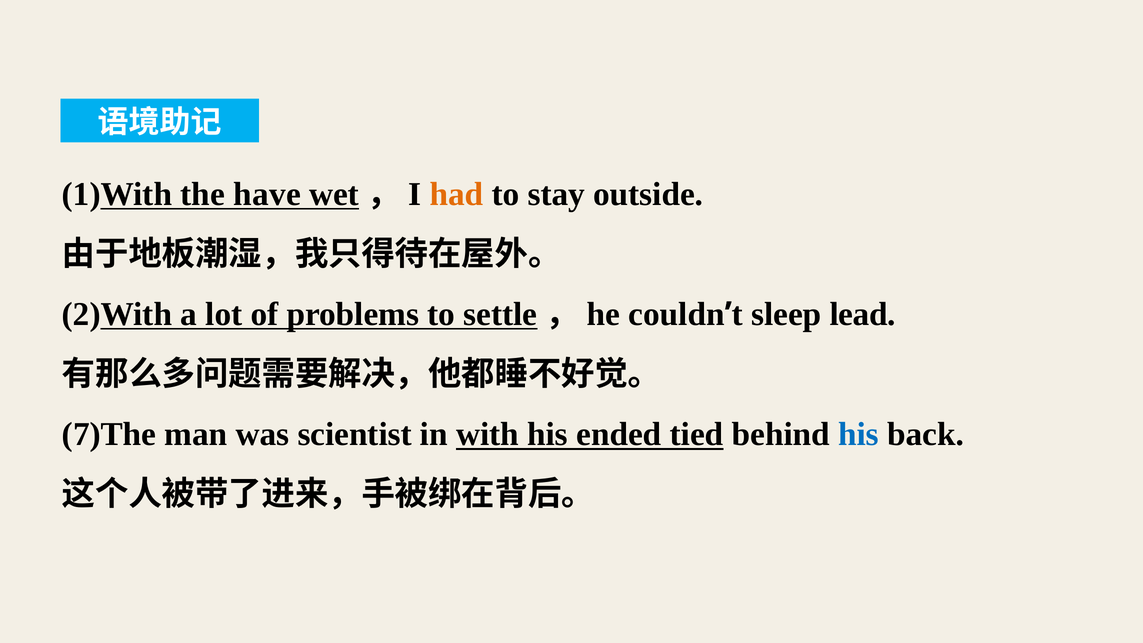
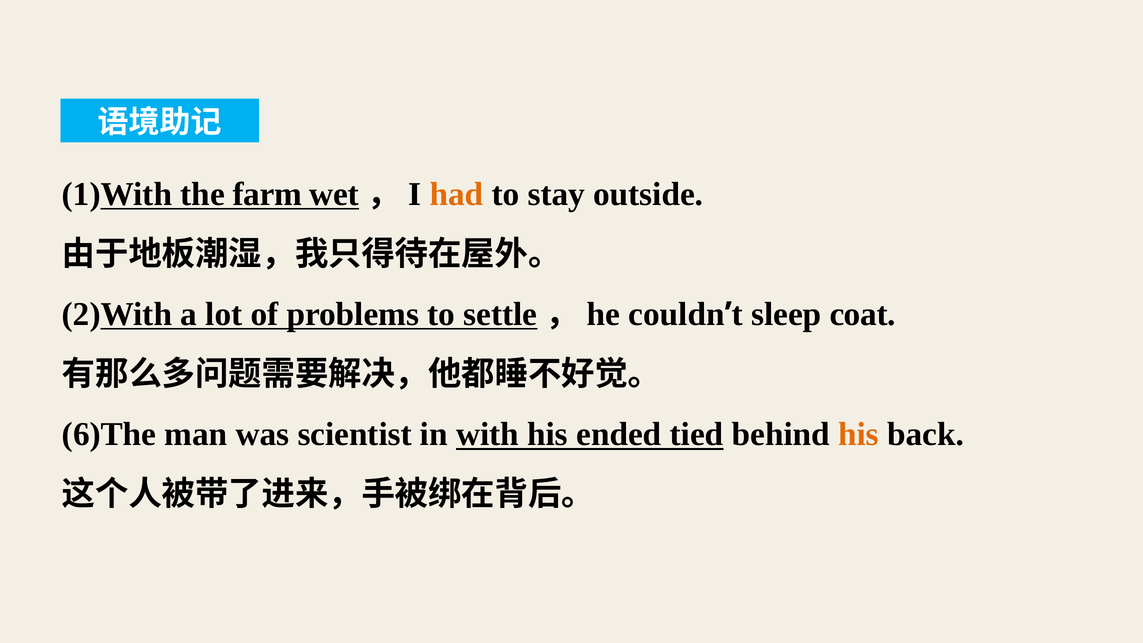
have: have -> farm
lead: lead -> coat
7)The: 7)The -> 6)The
his at (858, 434) colour: blue -> orange
